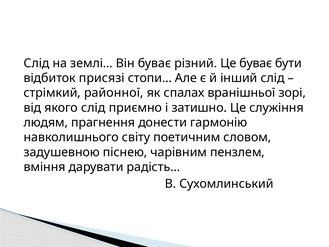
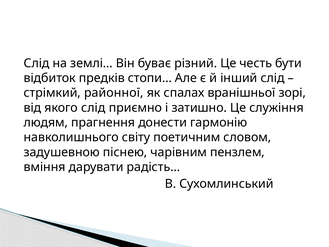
Це буває: буває -> честь
присязі: присязі -> предків
